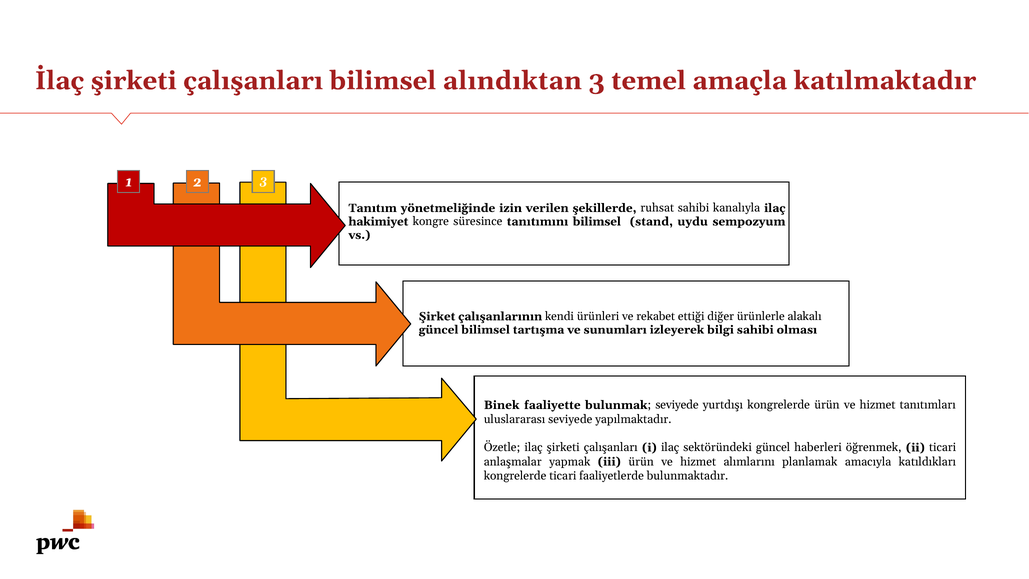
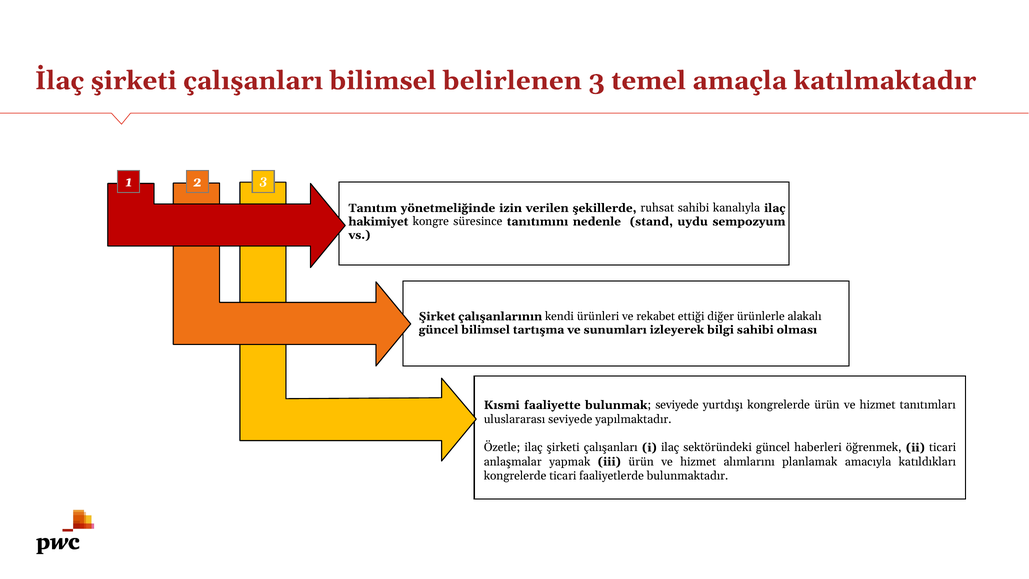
alındıktan: alındıktan -> belirlenen
tanıtımını bilimsel: bilimsel -> nedenle
Binek: Binek -> Kısmi
